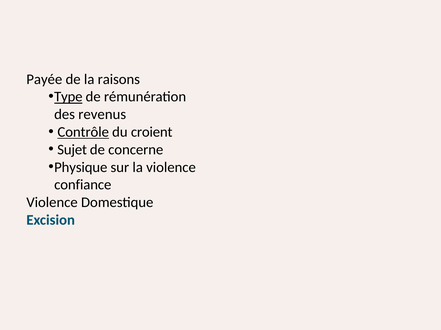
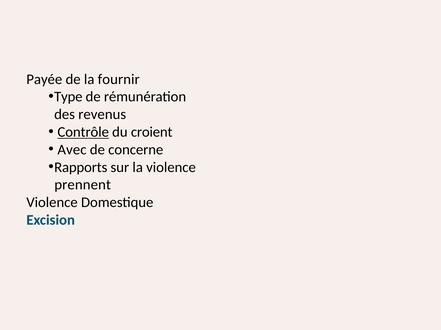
raisons: raisons -> fournir
Type underline: present -> none
Sujet: Sujet -> Avec
Physique: Physique -> Rapports
confiance: confiance -> prennent
